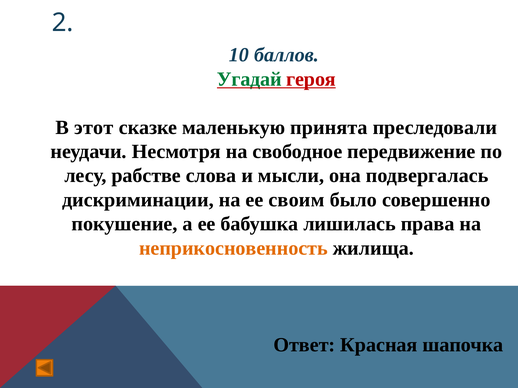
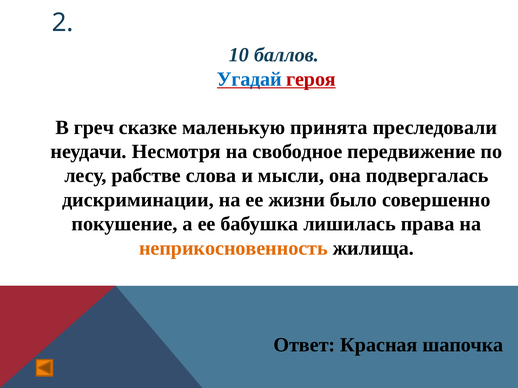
Угадай colour: green -> blue
этот: этот -> греч
своим: своим -> жизни
